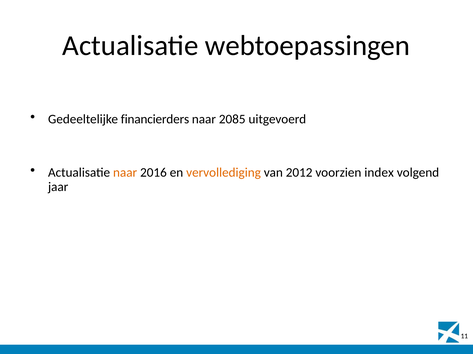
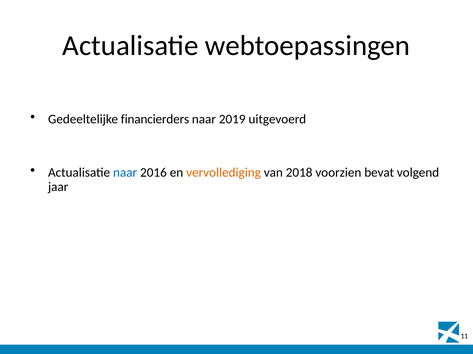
2085: 2085 -> 2019
naar at (125, 173) colour: orange -> blue
2012: 2012 -> 2018
index: index -> bevat
